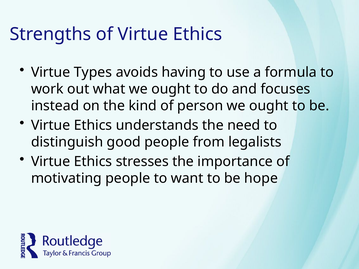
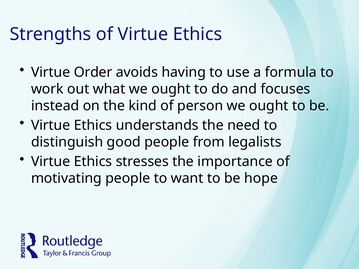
Types: Types -> Order
